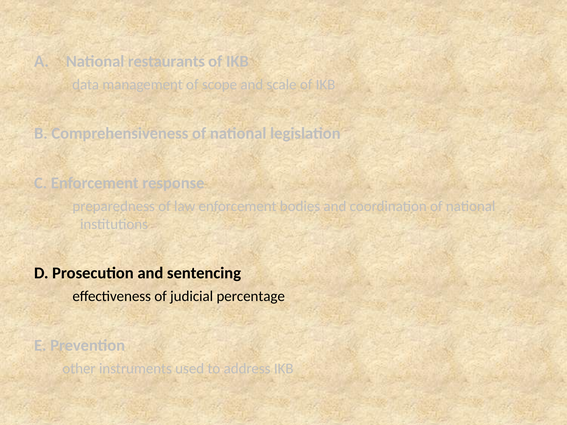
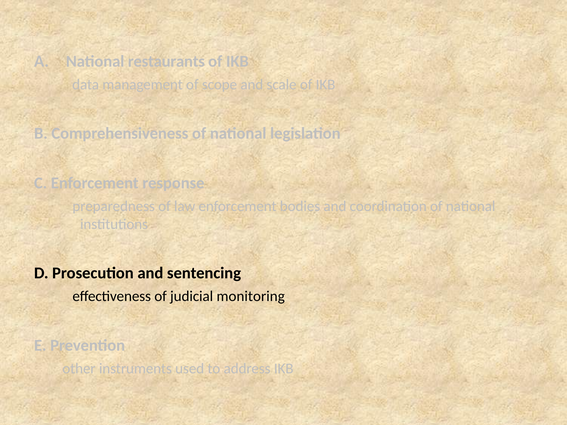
percentage: percentage -> monitoring
